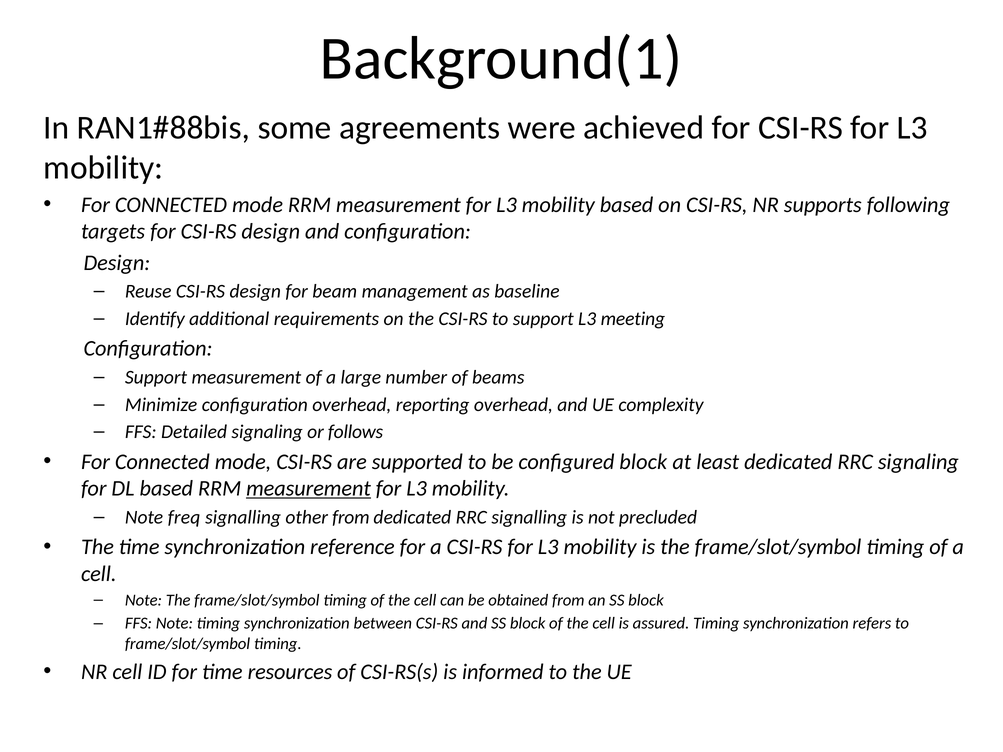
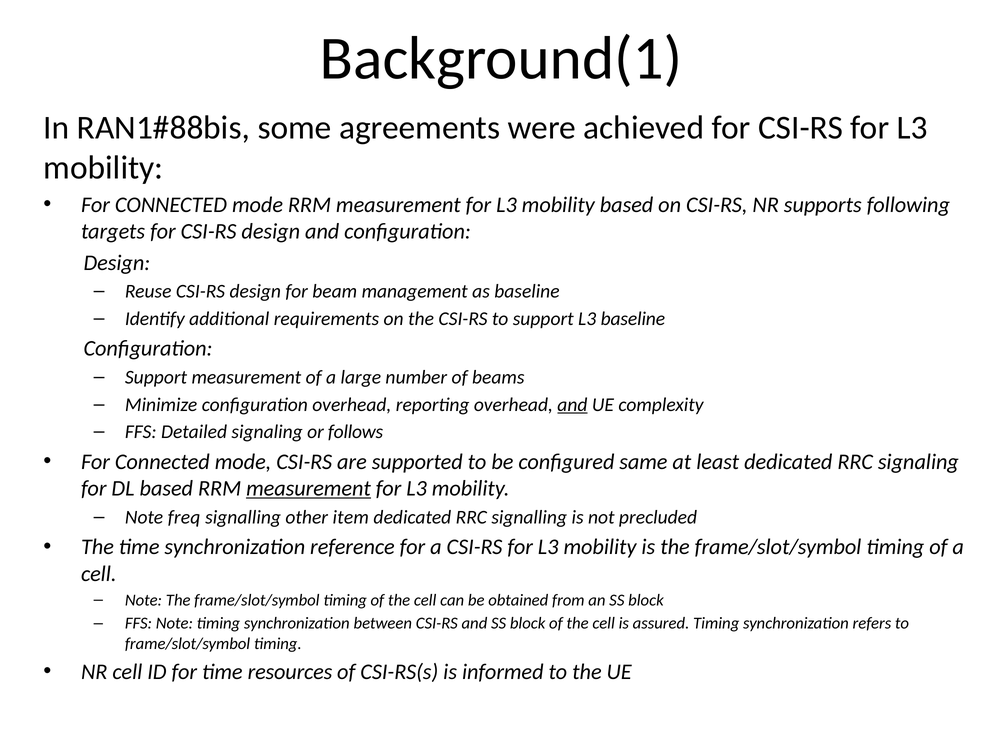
L3 meeting: meeting -> baseline
and at (572, 405) underline: none -> present
configured block: block -> same
other from: from -> item
